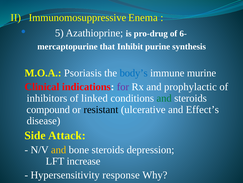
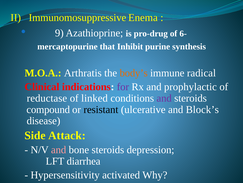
5: 5 -> 9
Psoriasis: Psoriasis -> Arthratis
body’s colour: blue -> orange
murine: murine -> radical
inhibitors: inhibitors -> reductase
and at (164, 98) colour: green -> purple
Effect’s: Effect’s -> Block’s
and at (59, 149) colour: yellow -> pink
increase: increase -> diarrhea
response: response -> activated
